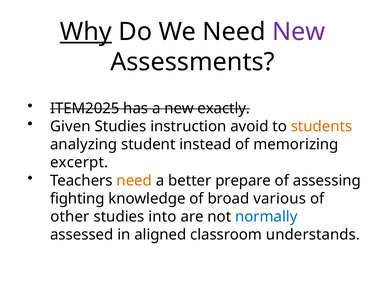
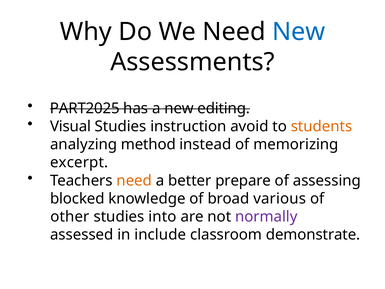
Why underline: present -> none
New at (299, 32) colour: purple -> blue
ITEM2025: ITEM2025 -> PART2025
exactly: exactly -> editing
Given: Given -> Visual
student: student -> method
fighting: fighting -> blocked
normally colour: blue -> purple
aligned: aligned -> include
understands: understands -> demonstrate
